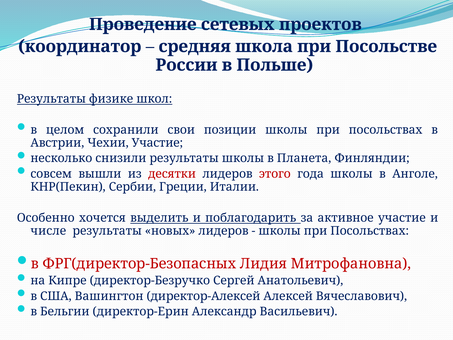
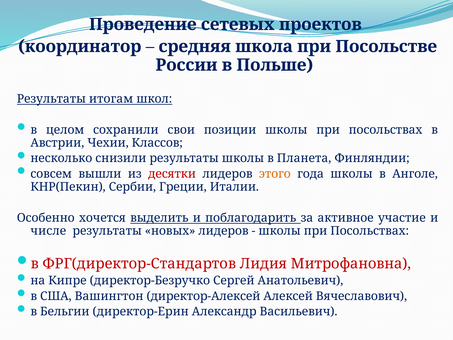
физике: физике -> итогам
Чехии Участие: Участие -> Классов
этого colour: red -> orange
ФРГ(директор-Безопасных: ФРГ(директор-Безопасных -> ФРГ(директор-Стандартов
